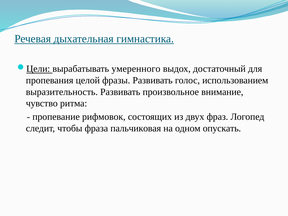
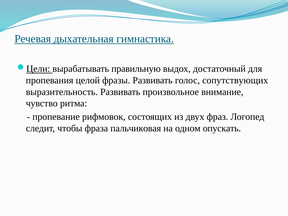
умеренного: умеренного -> правильную
использованием: использованием -> сопутствующих
